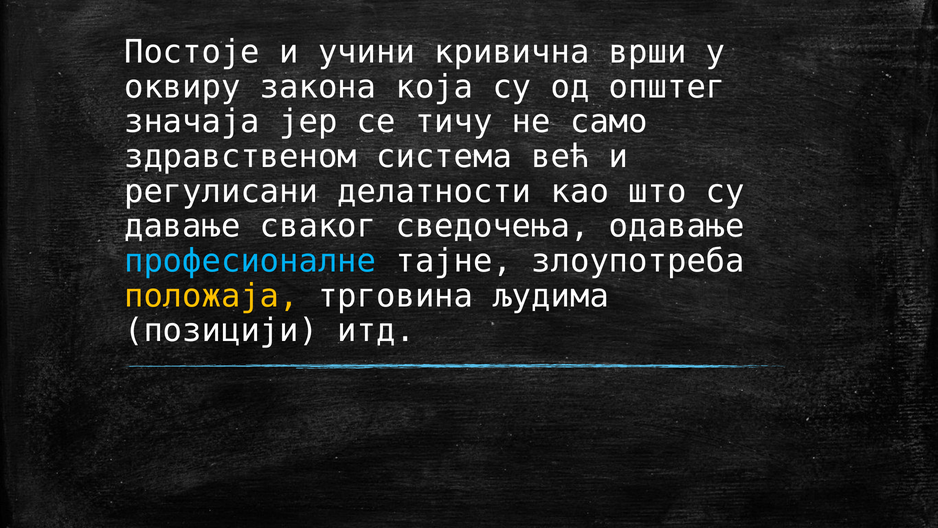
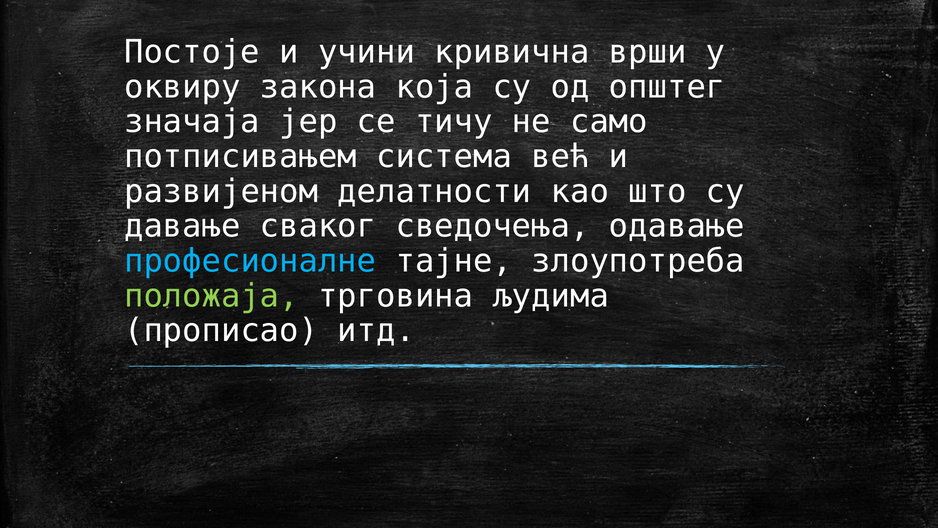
здравственом: здравственом -> потписивањем
регулисани: регулисани -> развијеном
положаја colour: yellow -> light green
позицији: позицији -> прописао
